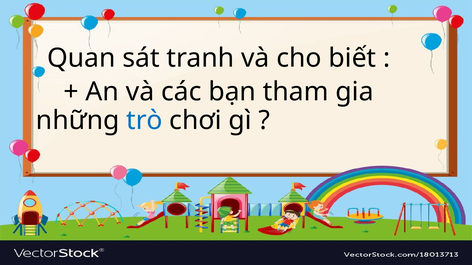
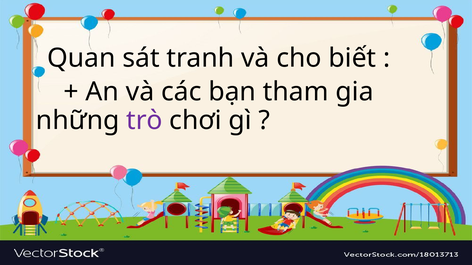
trò colour: blue -> purple
